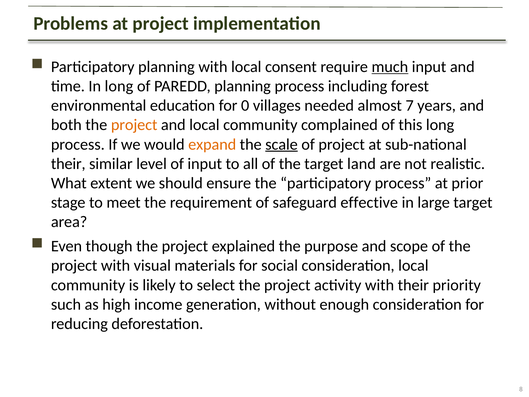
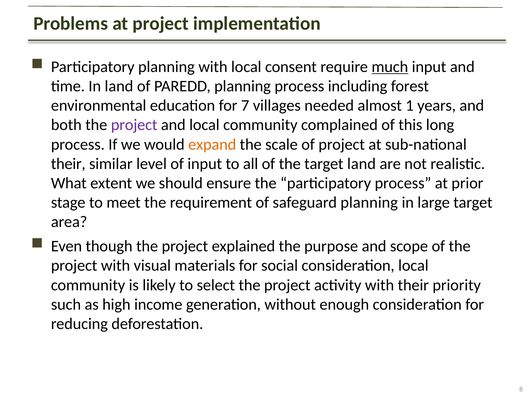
In long: long -> land
0: 0 -> 7
7: 7 -> 1
project at (134, 125) colour: orange -> purple
scale underline: present -> none
safeguard effective: effective -> planning
